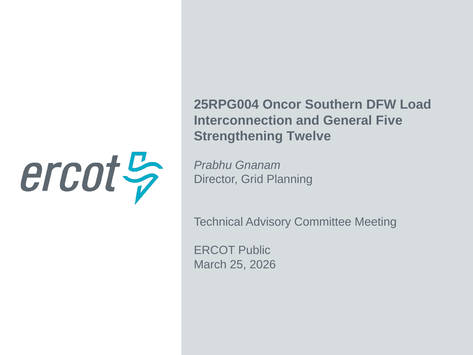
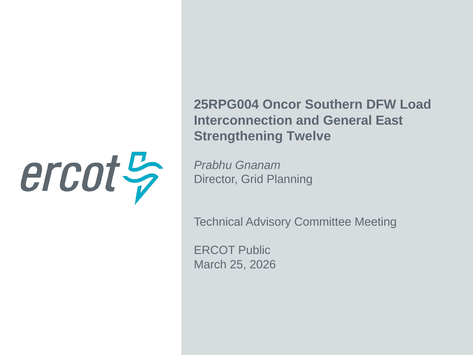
Five: Five -> East
